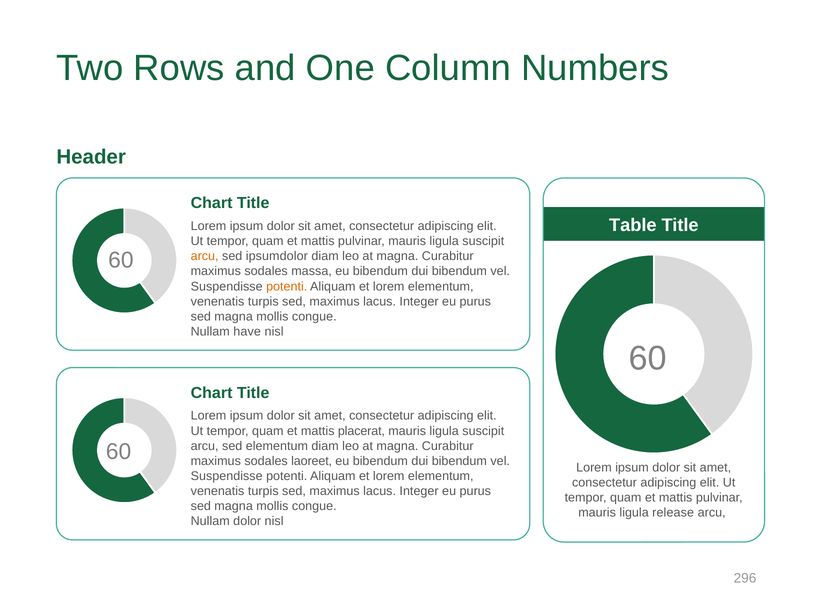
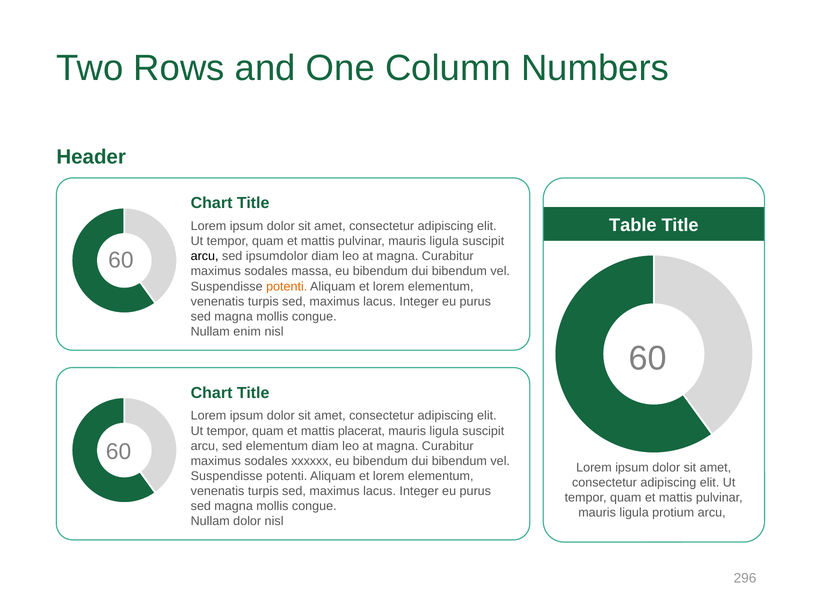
arcu at (205, 256) colour: orange -> black
have: have -> enim
laoreet: laoreet -> xxxxxx
release: release -> protium
